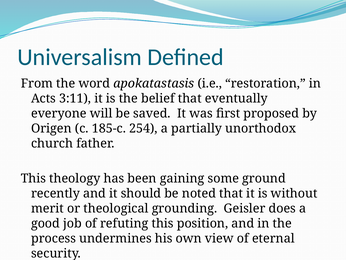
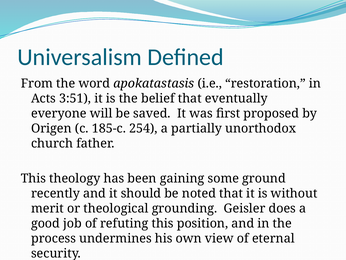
3:11: 3:11 -> 3:51
